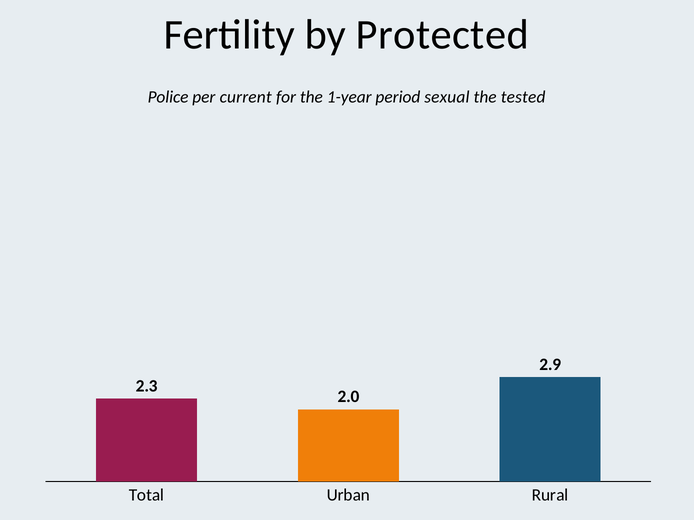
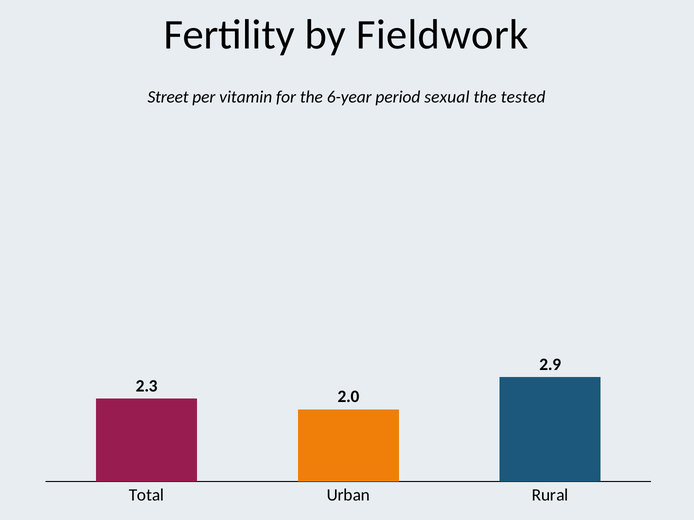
Protected: Protected -> Fieldwork
Police: Police -> Street
current: current -> vitamin
1-year: 1-year -> 6-year
